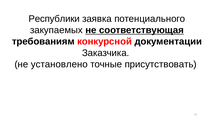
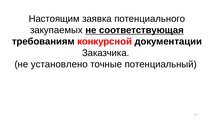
Республики: Республики -> Настоящим
присутствовать: присутствовать -> потенциальный
